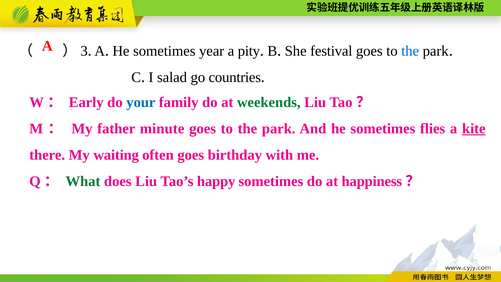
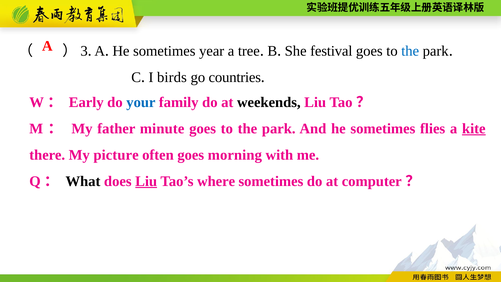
pity: pity -> tree
salad: salad -> birds
weekends colour: green -> black
waiting: waiting -> picture
birthday: birthday -> morning
What colour: green -> black
Liu at (146, 181) underline: none -> present
happy: happy -> where
happiness: happiness -> computer
